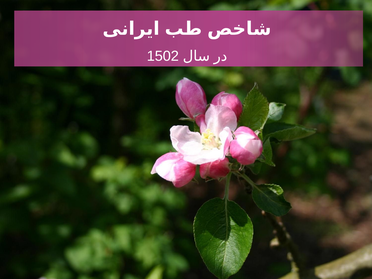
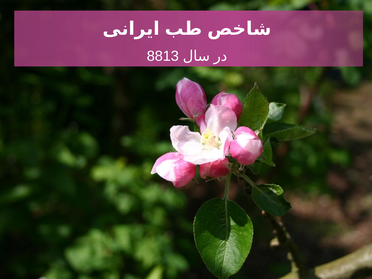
1502: 1502 -> 8813
